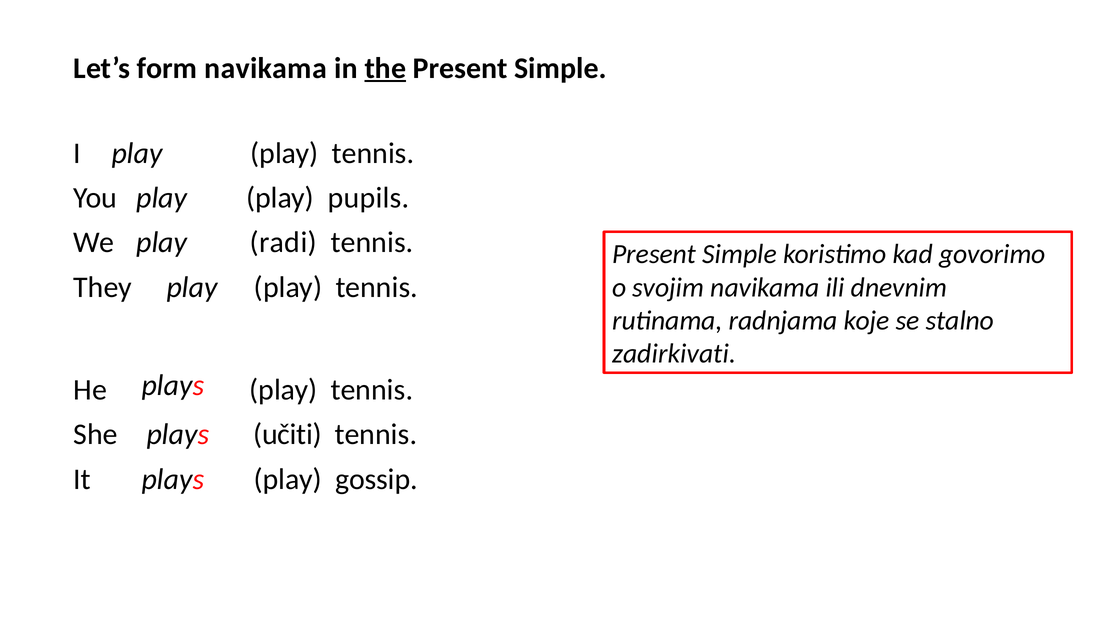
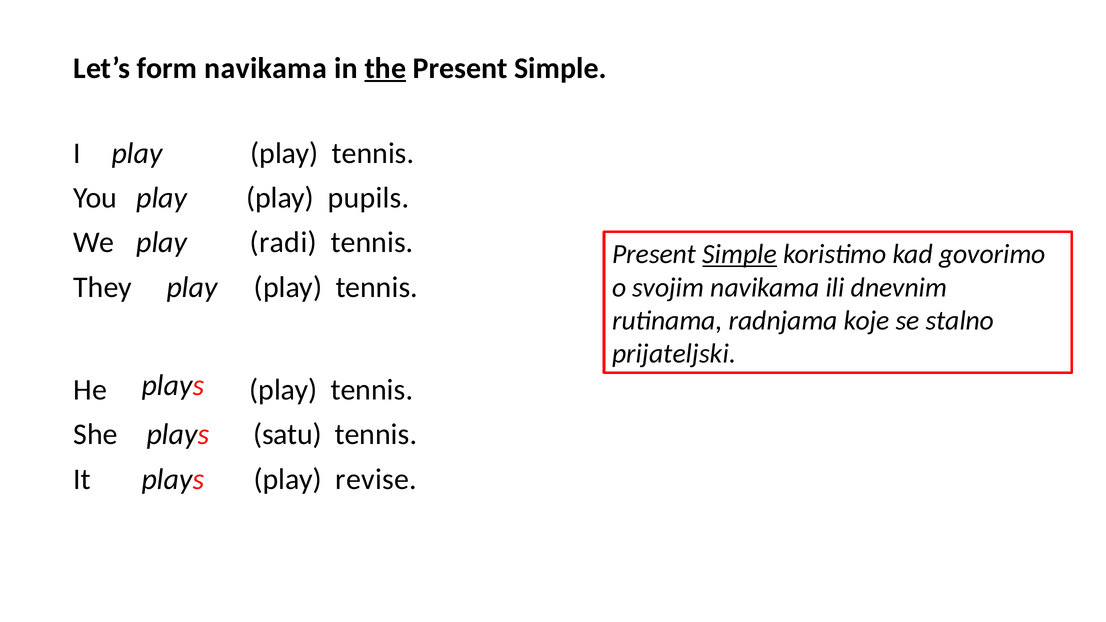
Simple at (740, 254) underline: none -> present
zadirkivati: zadirkivati -> prijateljski
učiti: učiti -> satu
gossip: gossip -> revise
